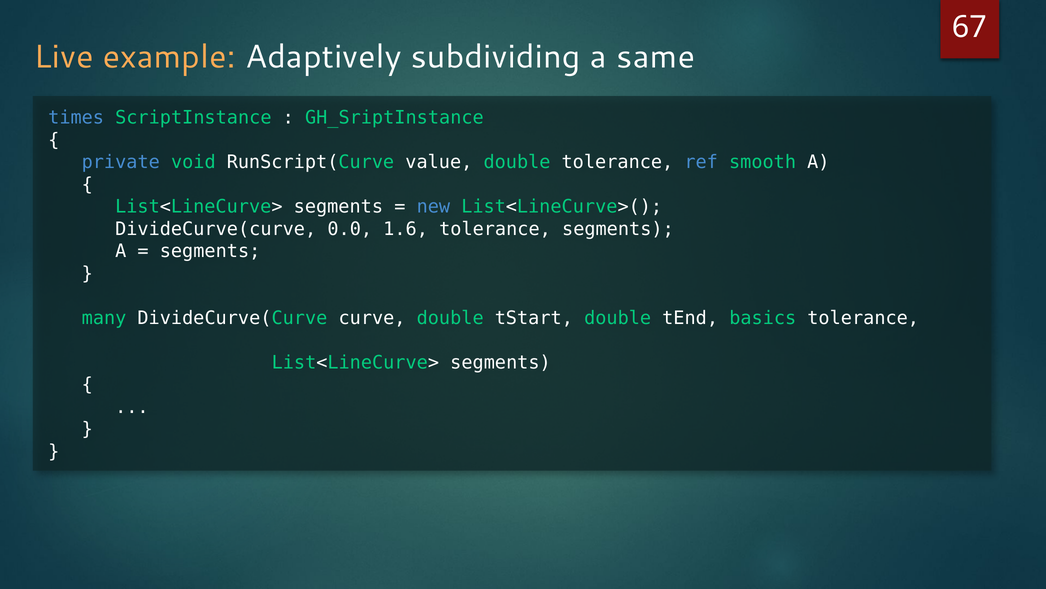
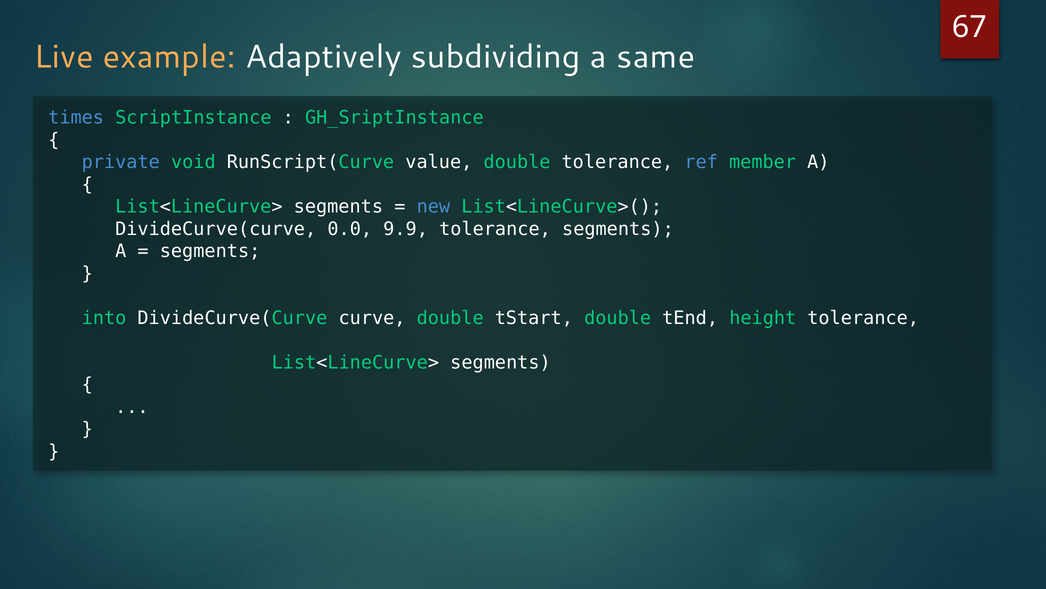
smooth: smooth -> member
1.6: 1.6 -> 9.9
many: many -> into
basics: basics -> height
